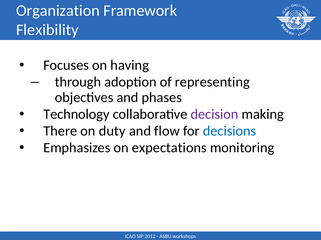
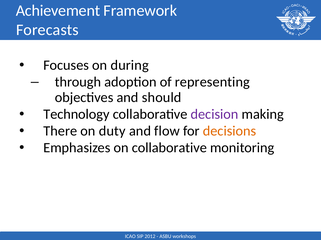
Organization: Organization -> Achievement
Flexibility: Flexibility -> Forecasts
having: having -> during
phases: phases -> should
decisions colour: blue -> orange
on expectations: expectations -> collaborative
